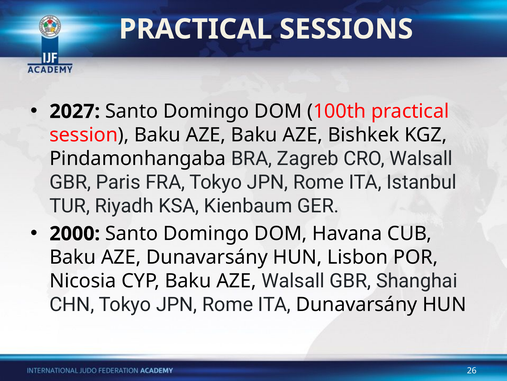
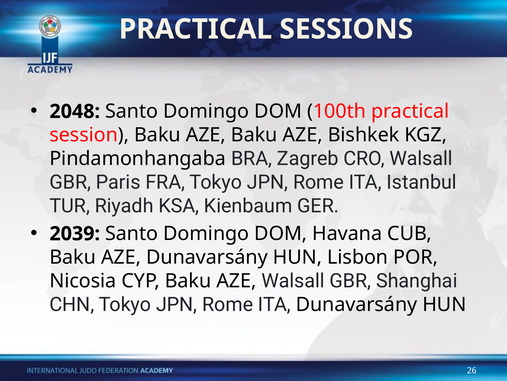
2027: 2027 -> 2048
2000: 2000 -> 2039
